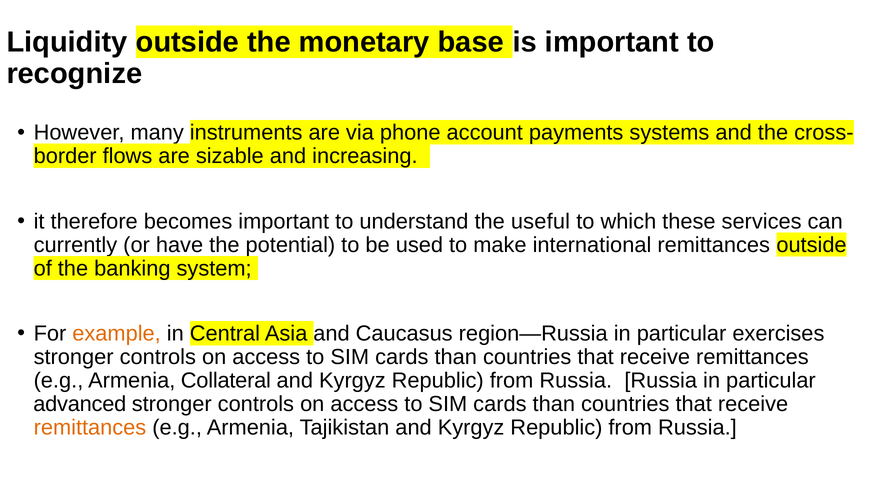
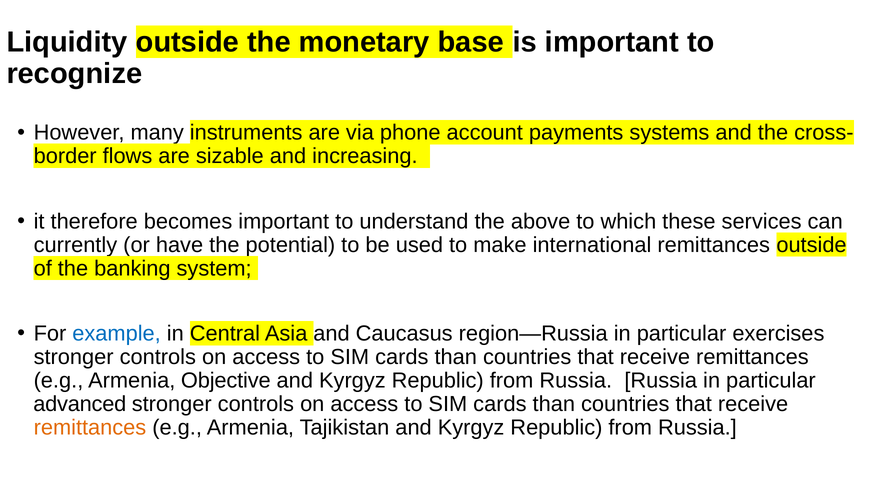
useful: useful -> above
example colour: orange -> blue
Collateral: Collateral -> Objective
